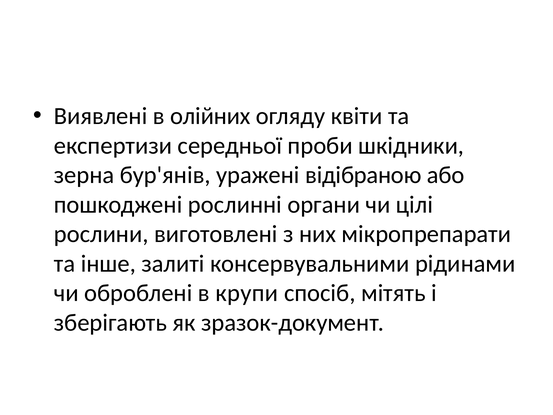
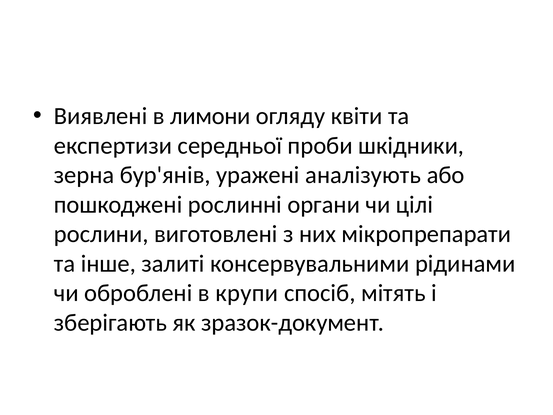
олійних: олійних -> лимони
відібраною: відібраною -> аналізують
